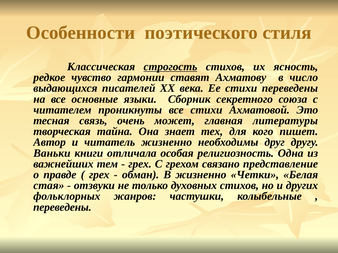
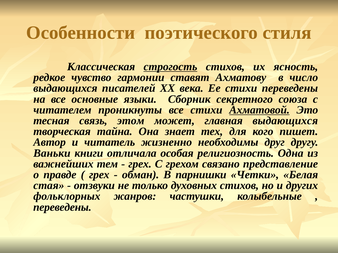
Ахматовой underline: none -> present
очень: очень -> этом
главная литературы: литературы -> выдающихся
В жизненно: жизненно -> парнишки
